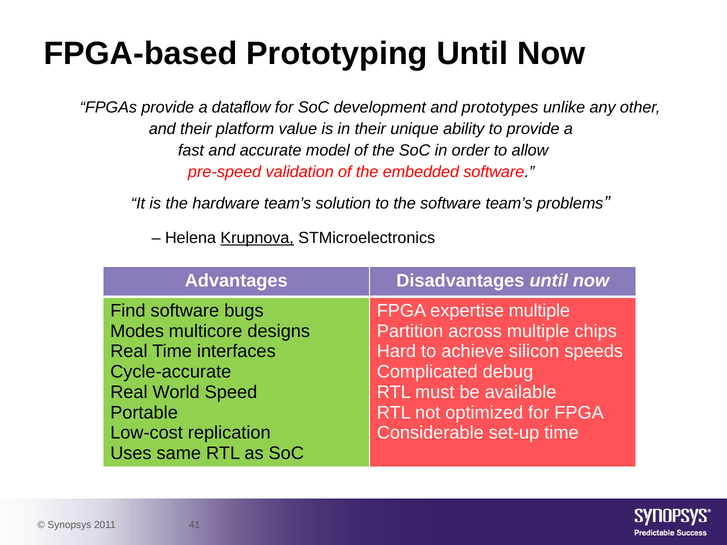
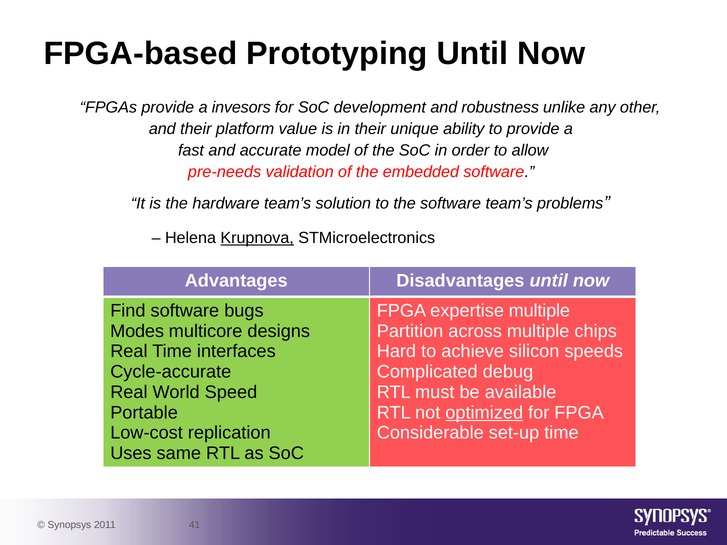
dataflow: dataflow -> invesors
prototypes: prototypes -> robustness
pre-speed: pre-speed -> pre-needs
optimized underline: none -> present
